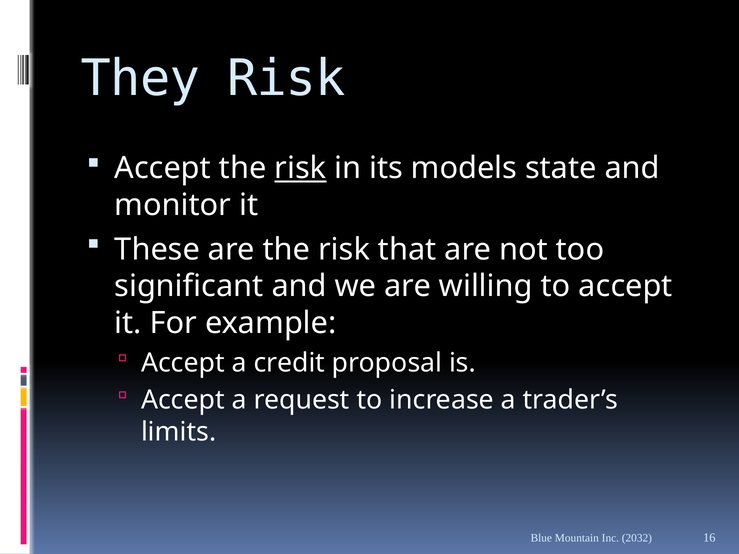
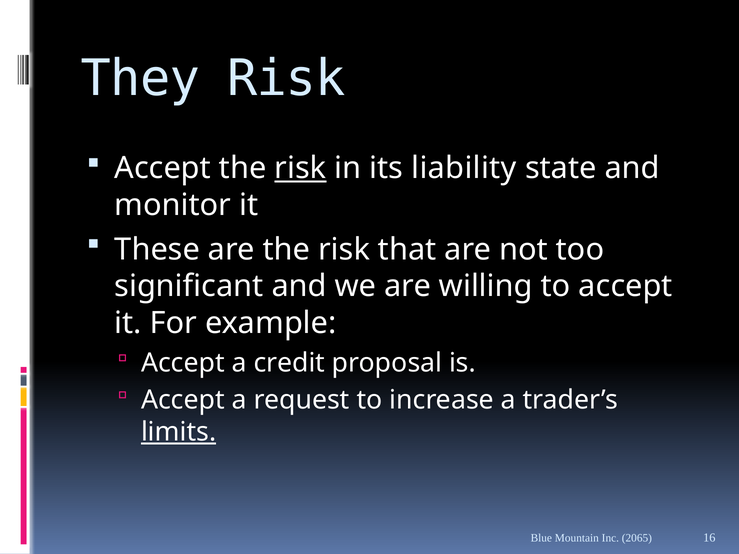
models: models -> liability
limits underline: none -> present
2032: 2032 -> 2065
